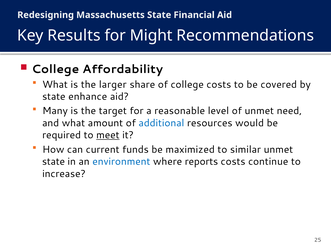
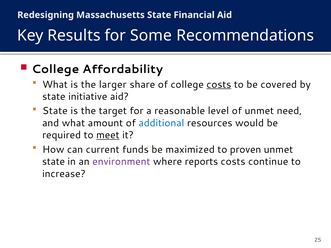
Might: Might -> Some
costs at (219, 85) underline: none -> present
enhance: enhance -> initiative
Many at (55, 111): Many -> State
similar: similar -> proven
environment colour: blue -> purple
